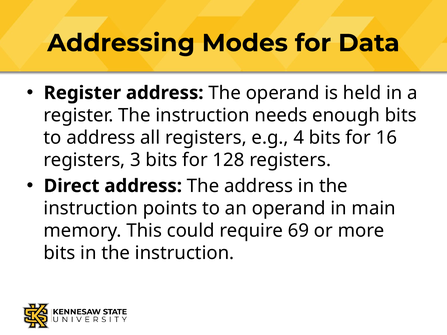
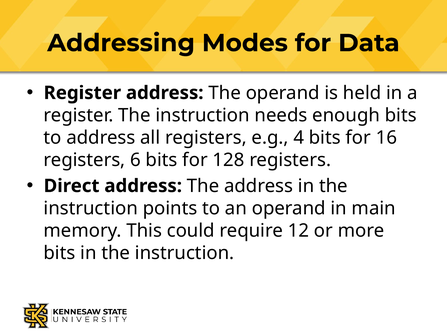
3: 3 -> 6
69: 69 -> 12
